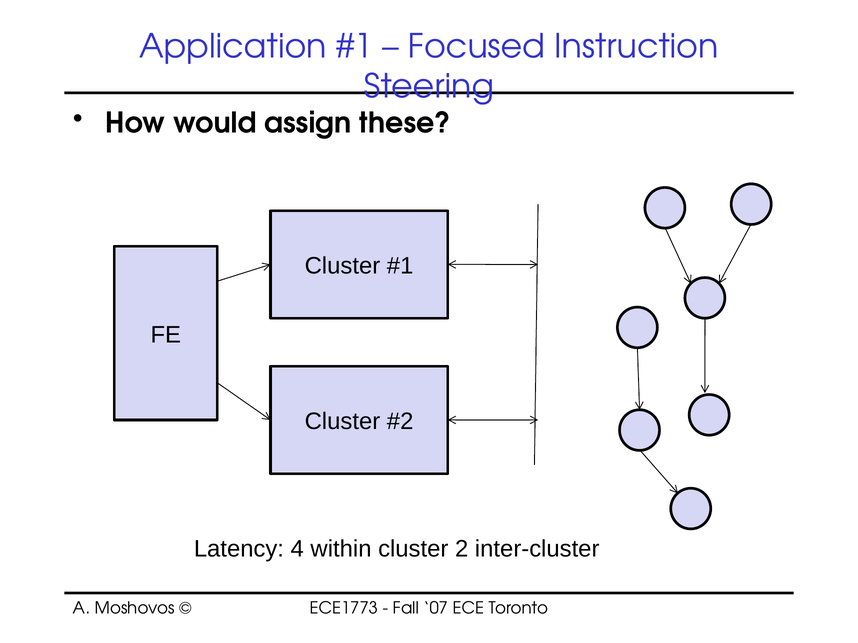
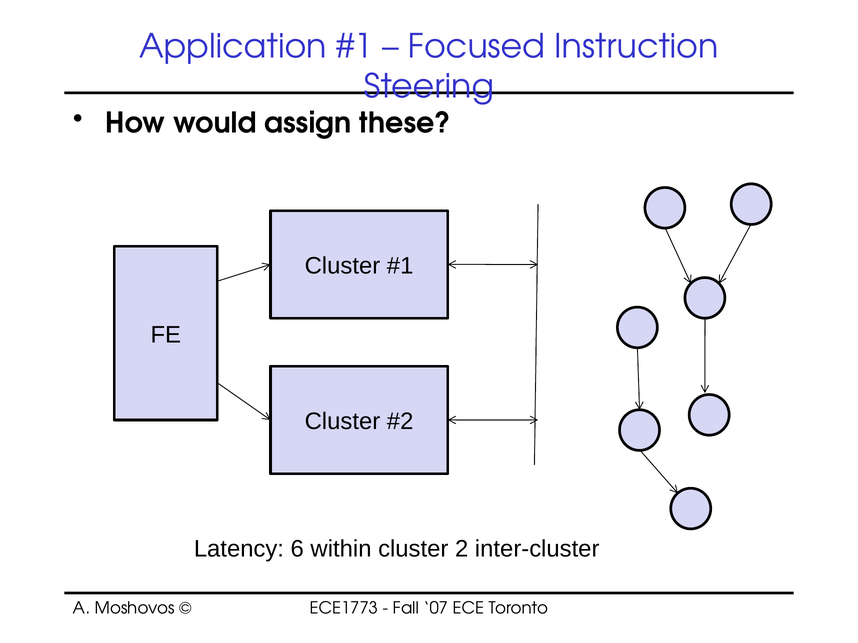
4: 4 -> 6
